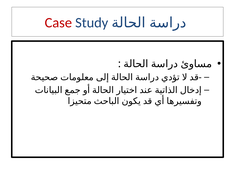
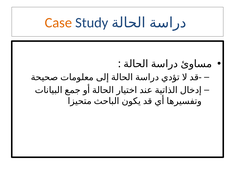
Case colour: red -> orange
